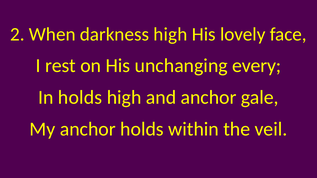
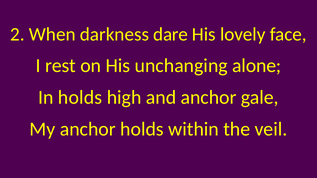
darkness high: high -> dare
every: every -> alone
